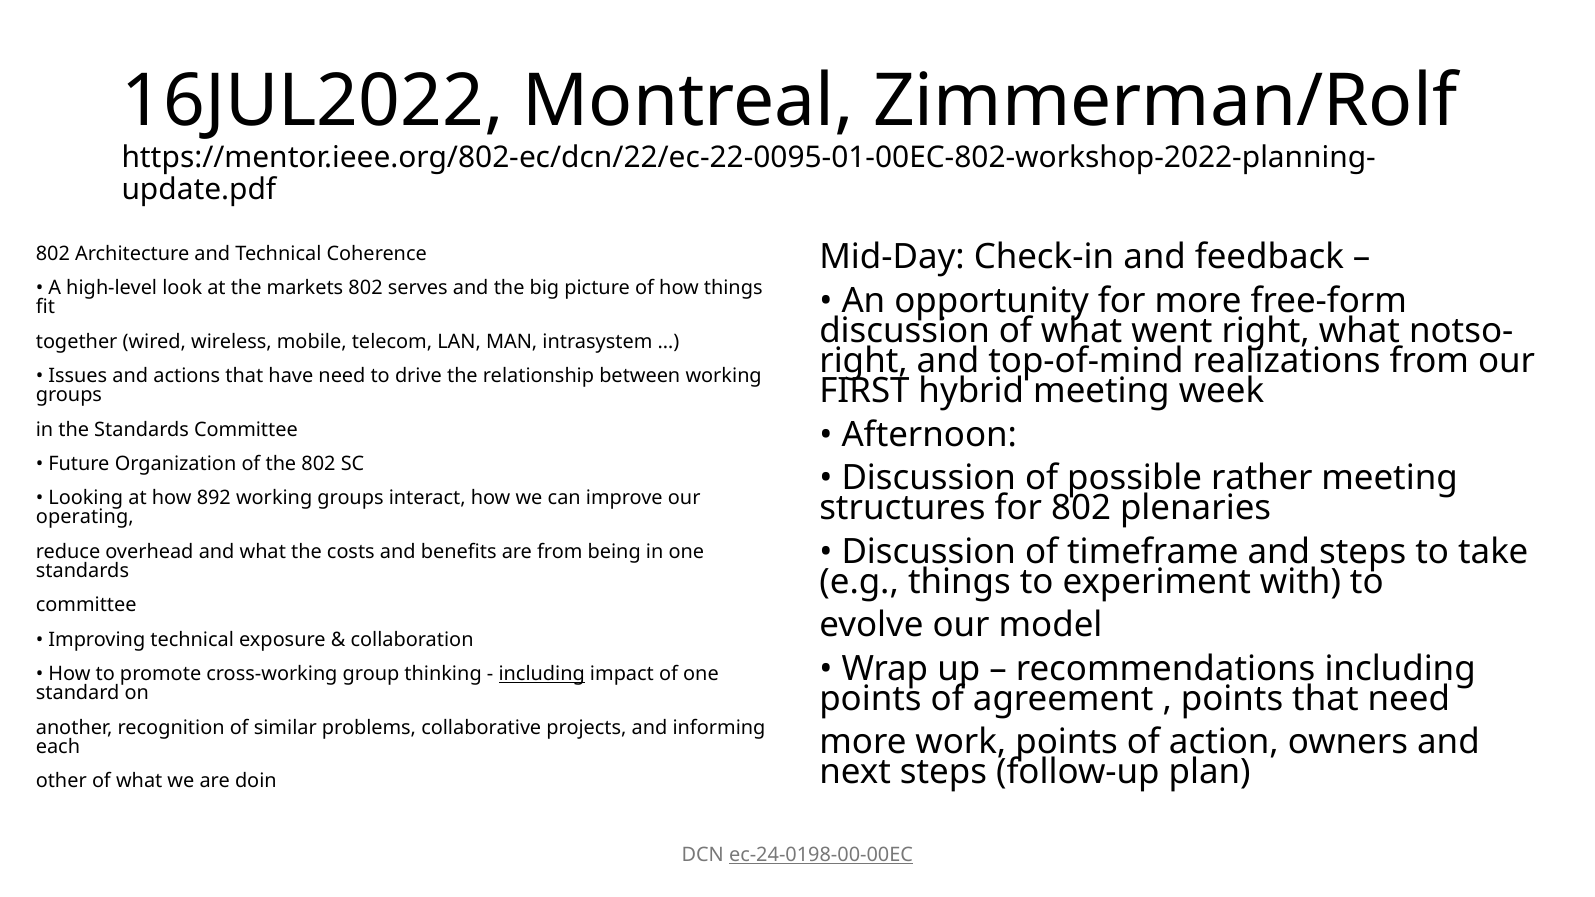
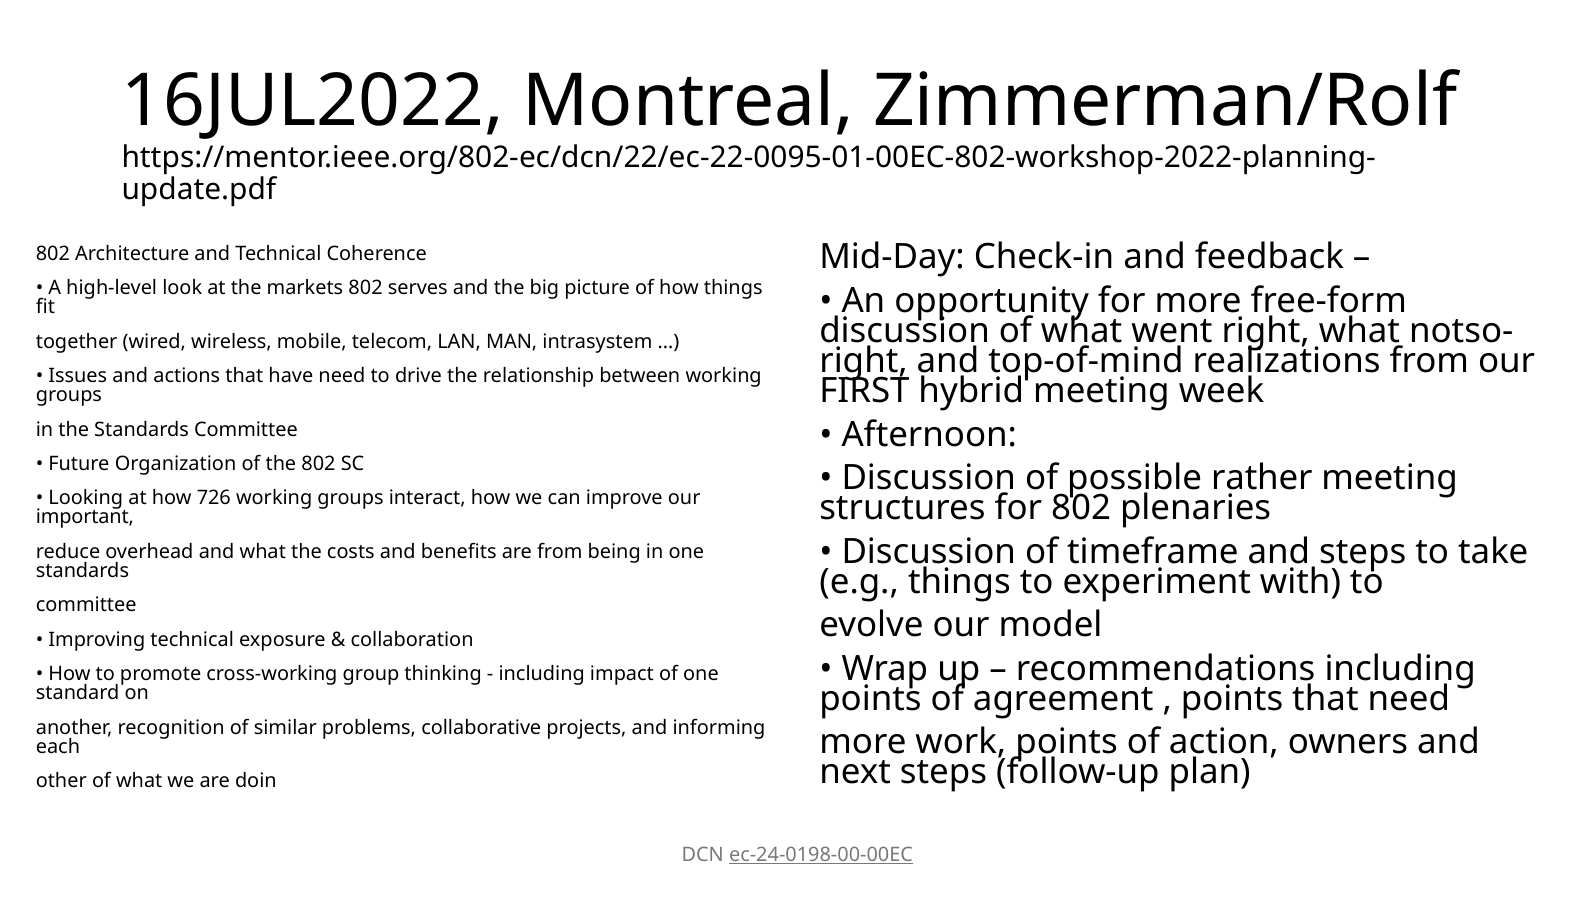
892: 892 -> 726
operating: operating -> important
including at (542, 674) underline: present -> none
